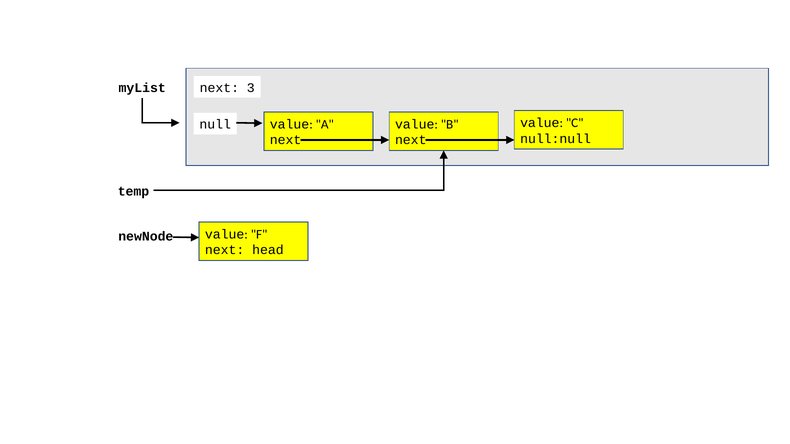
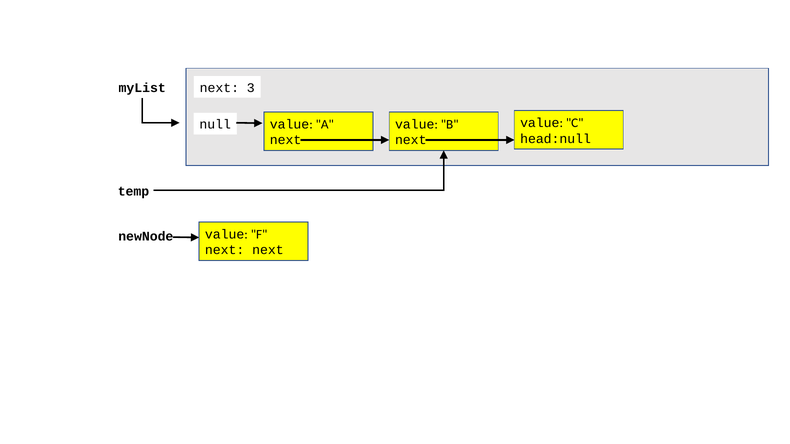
null:null: null:null -> head:null
next head: head -> next
